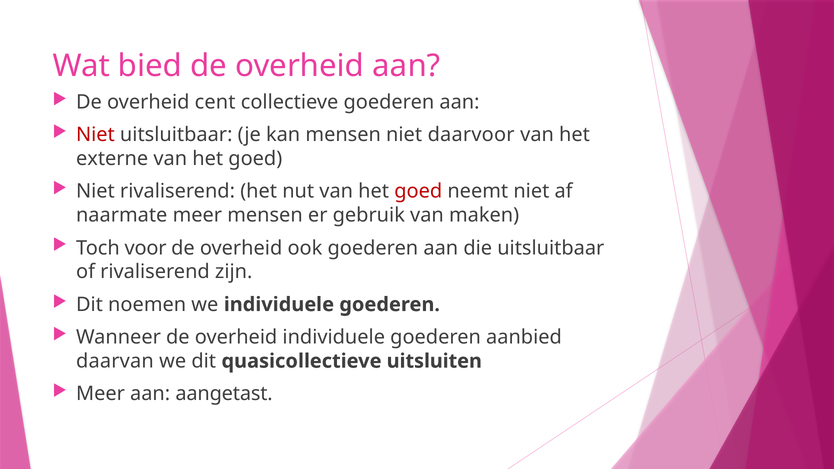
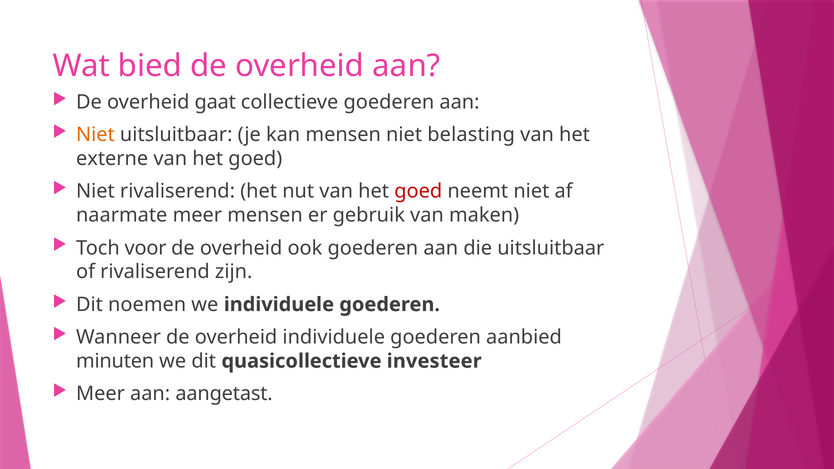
cent: cent -> gaat
Niet at (95, 135) colour: red -> orange
daarvoor: daarvoor -> belasting
daarvan: daarvan -> minuten
uitsluiten: uitsluiten -> investeer
